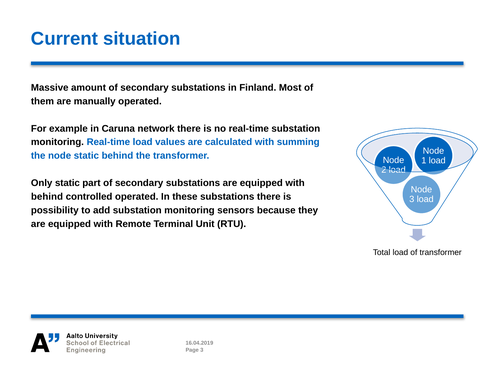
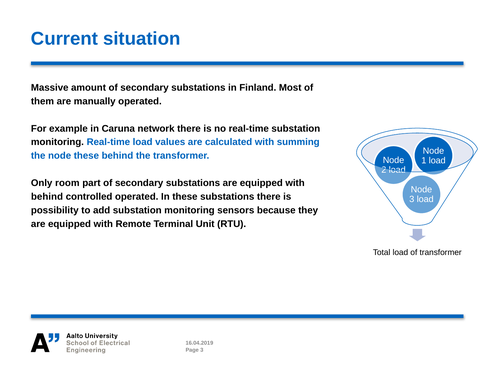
node static: static -> these
Only static: static -> room
